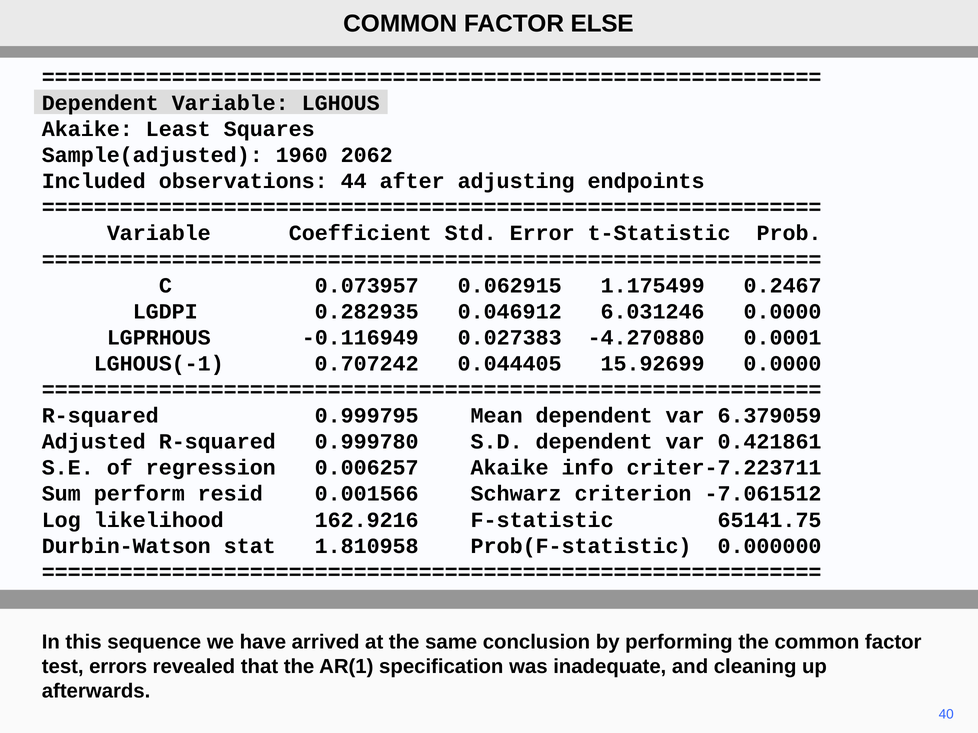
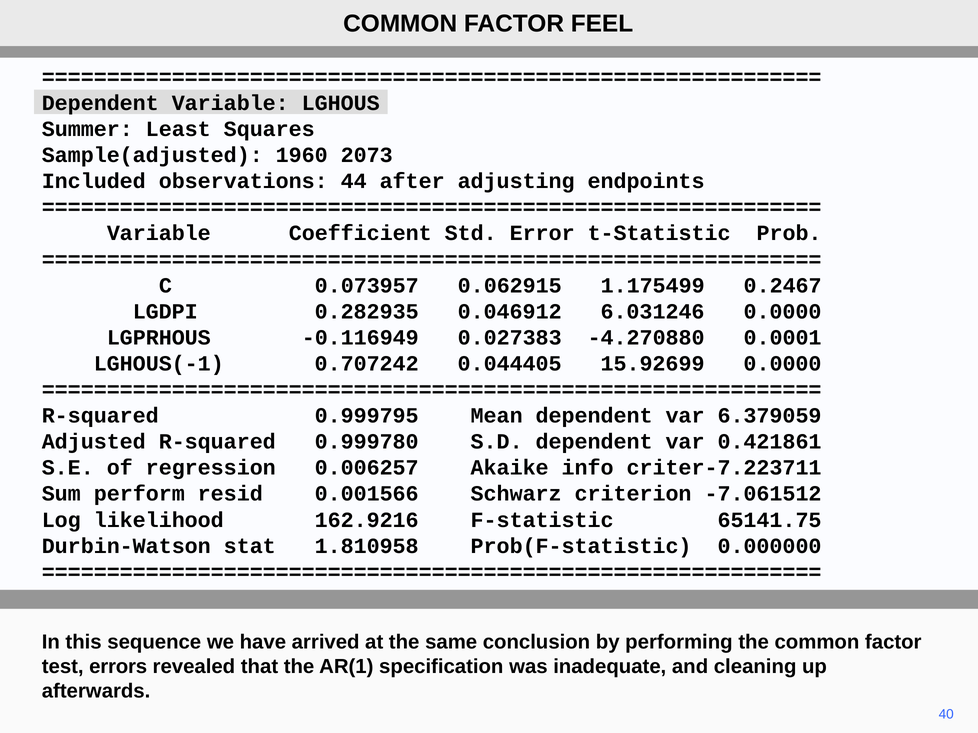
ELSE: ELSE -> FEEL
Akaike at (87, 129): Akaike -> Summer
2062: 2062 -> 2073
